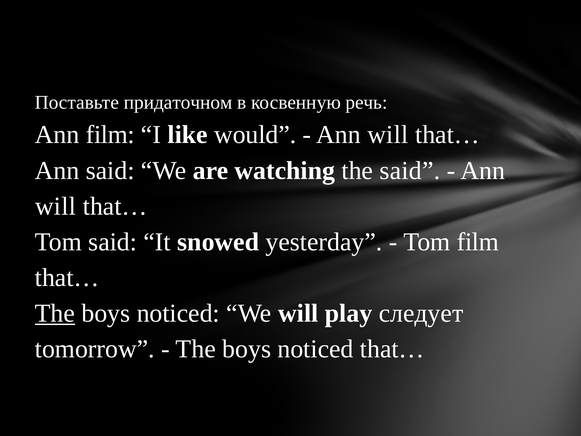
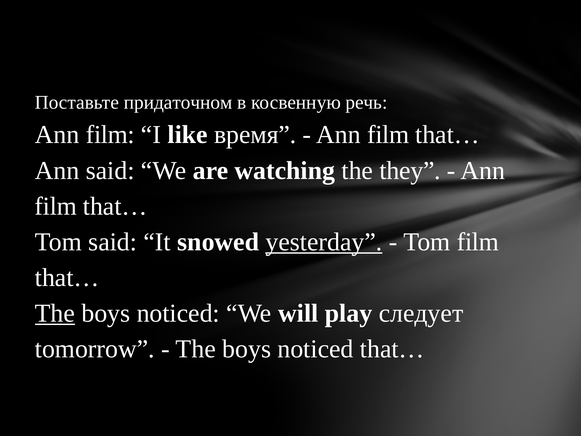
would: would -> время
will at (388, 135): will -> film
the said: said -> they
will at (55, 206): will -> film
yesterday underline: none -> present
